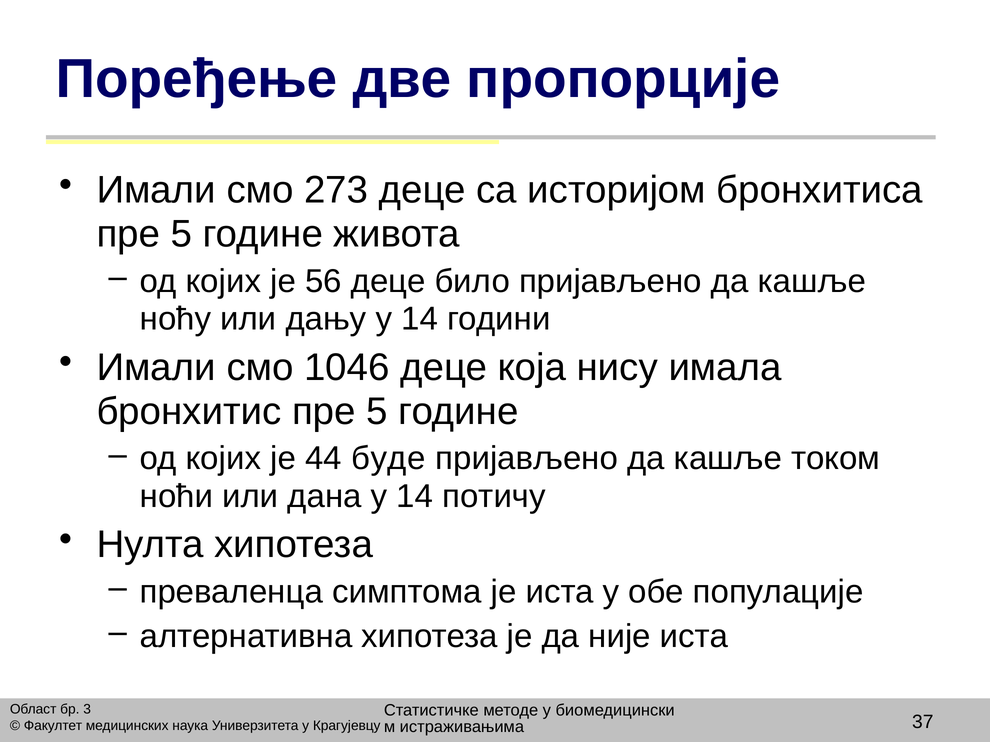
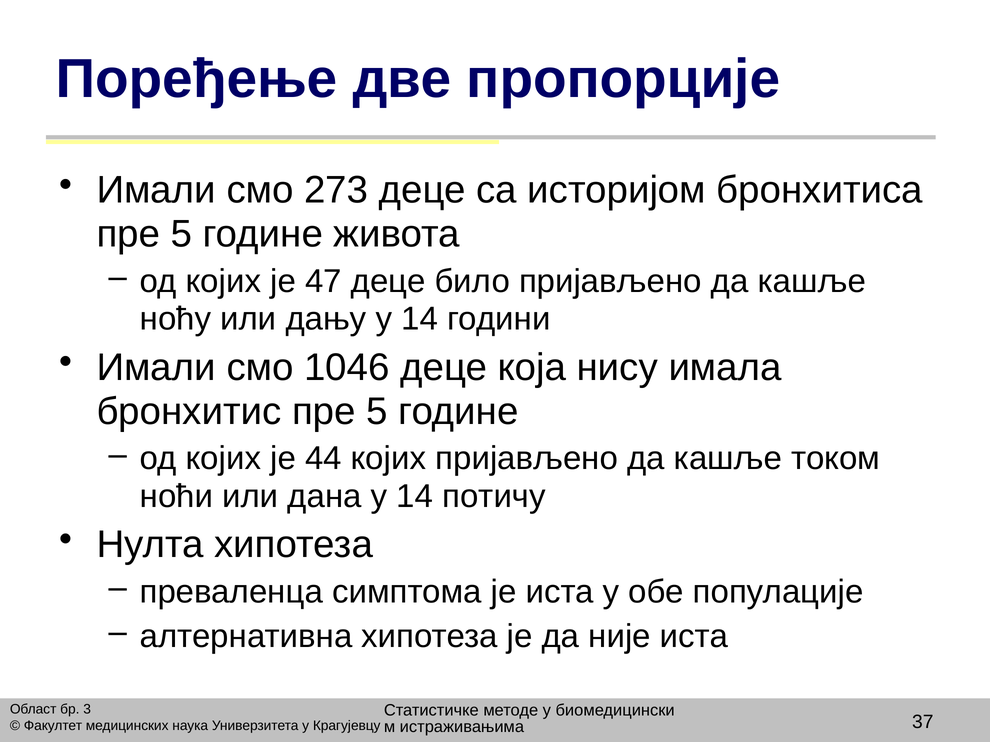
56: 56 -> 47
44 буде: буде -> којих
